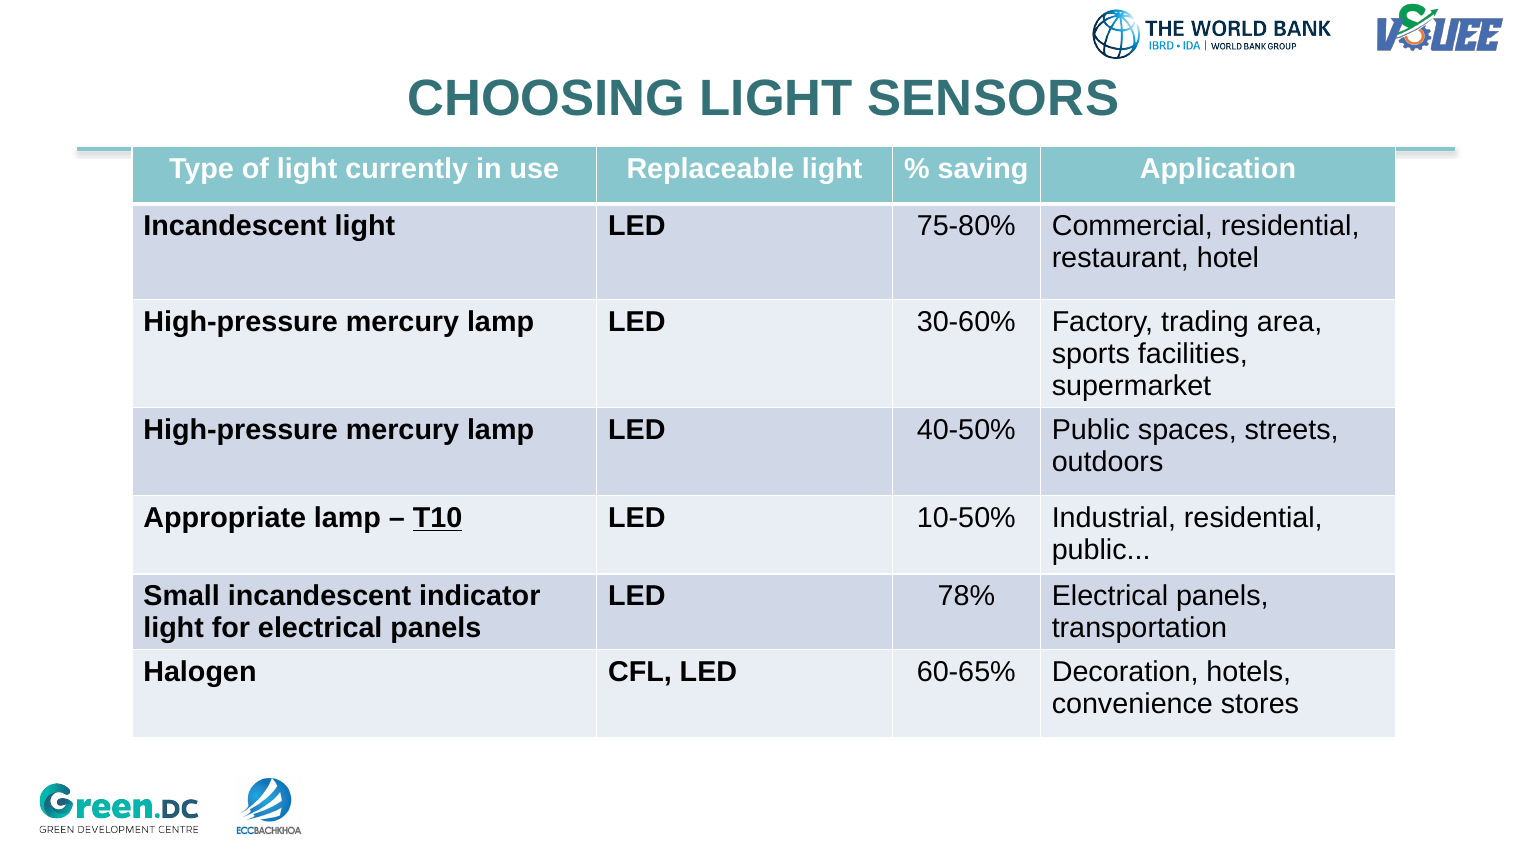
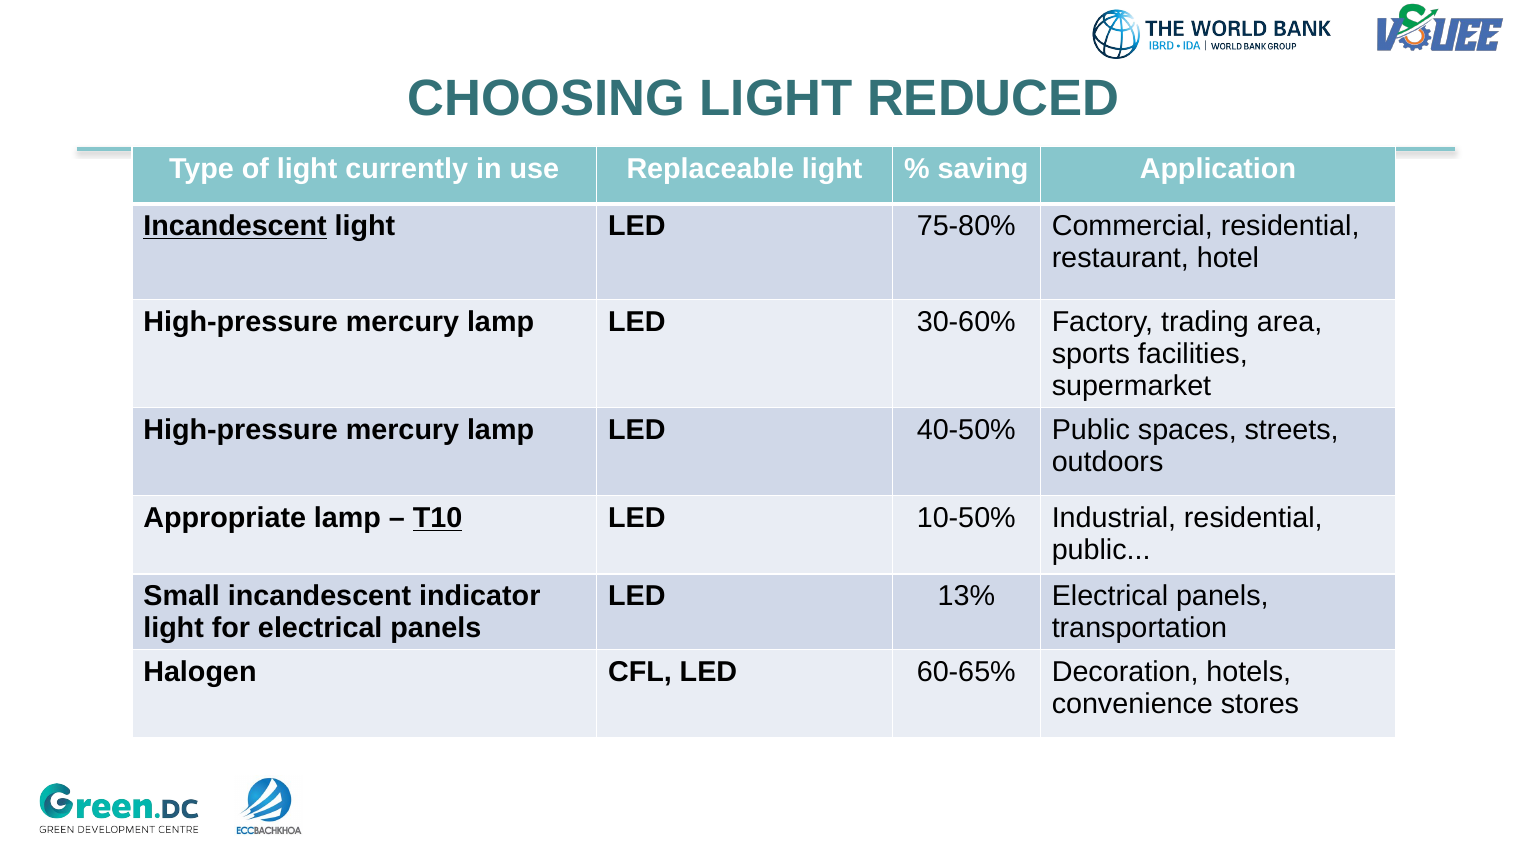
SENSORS: SENSORS -> REDUCED
Incandescent at (235, 226) underline: none -> present
78%: 78% -> 13%
